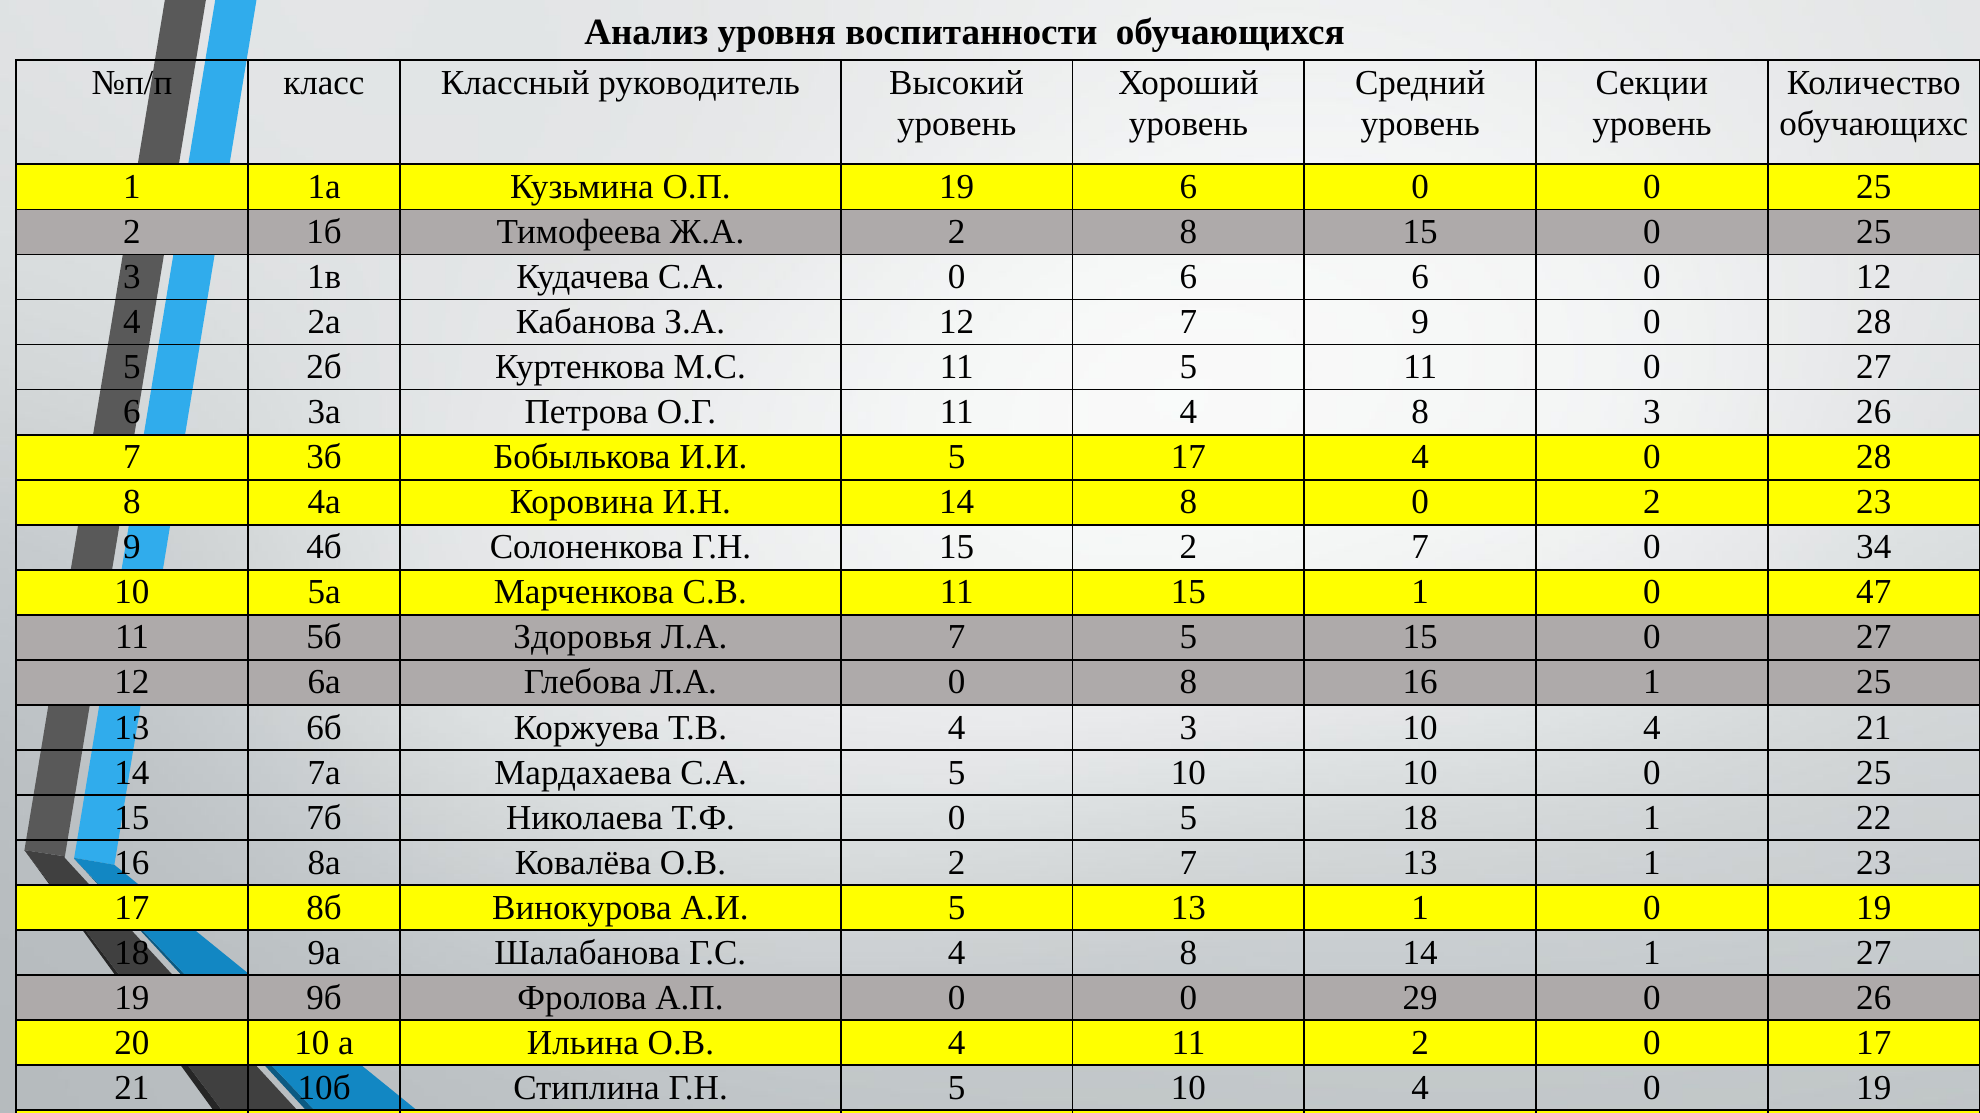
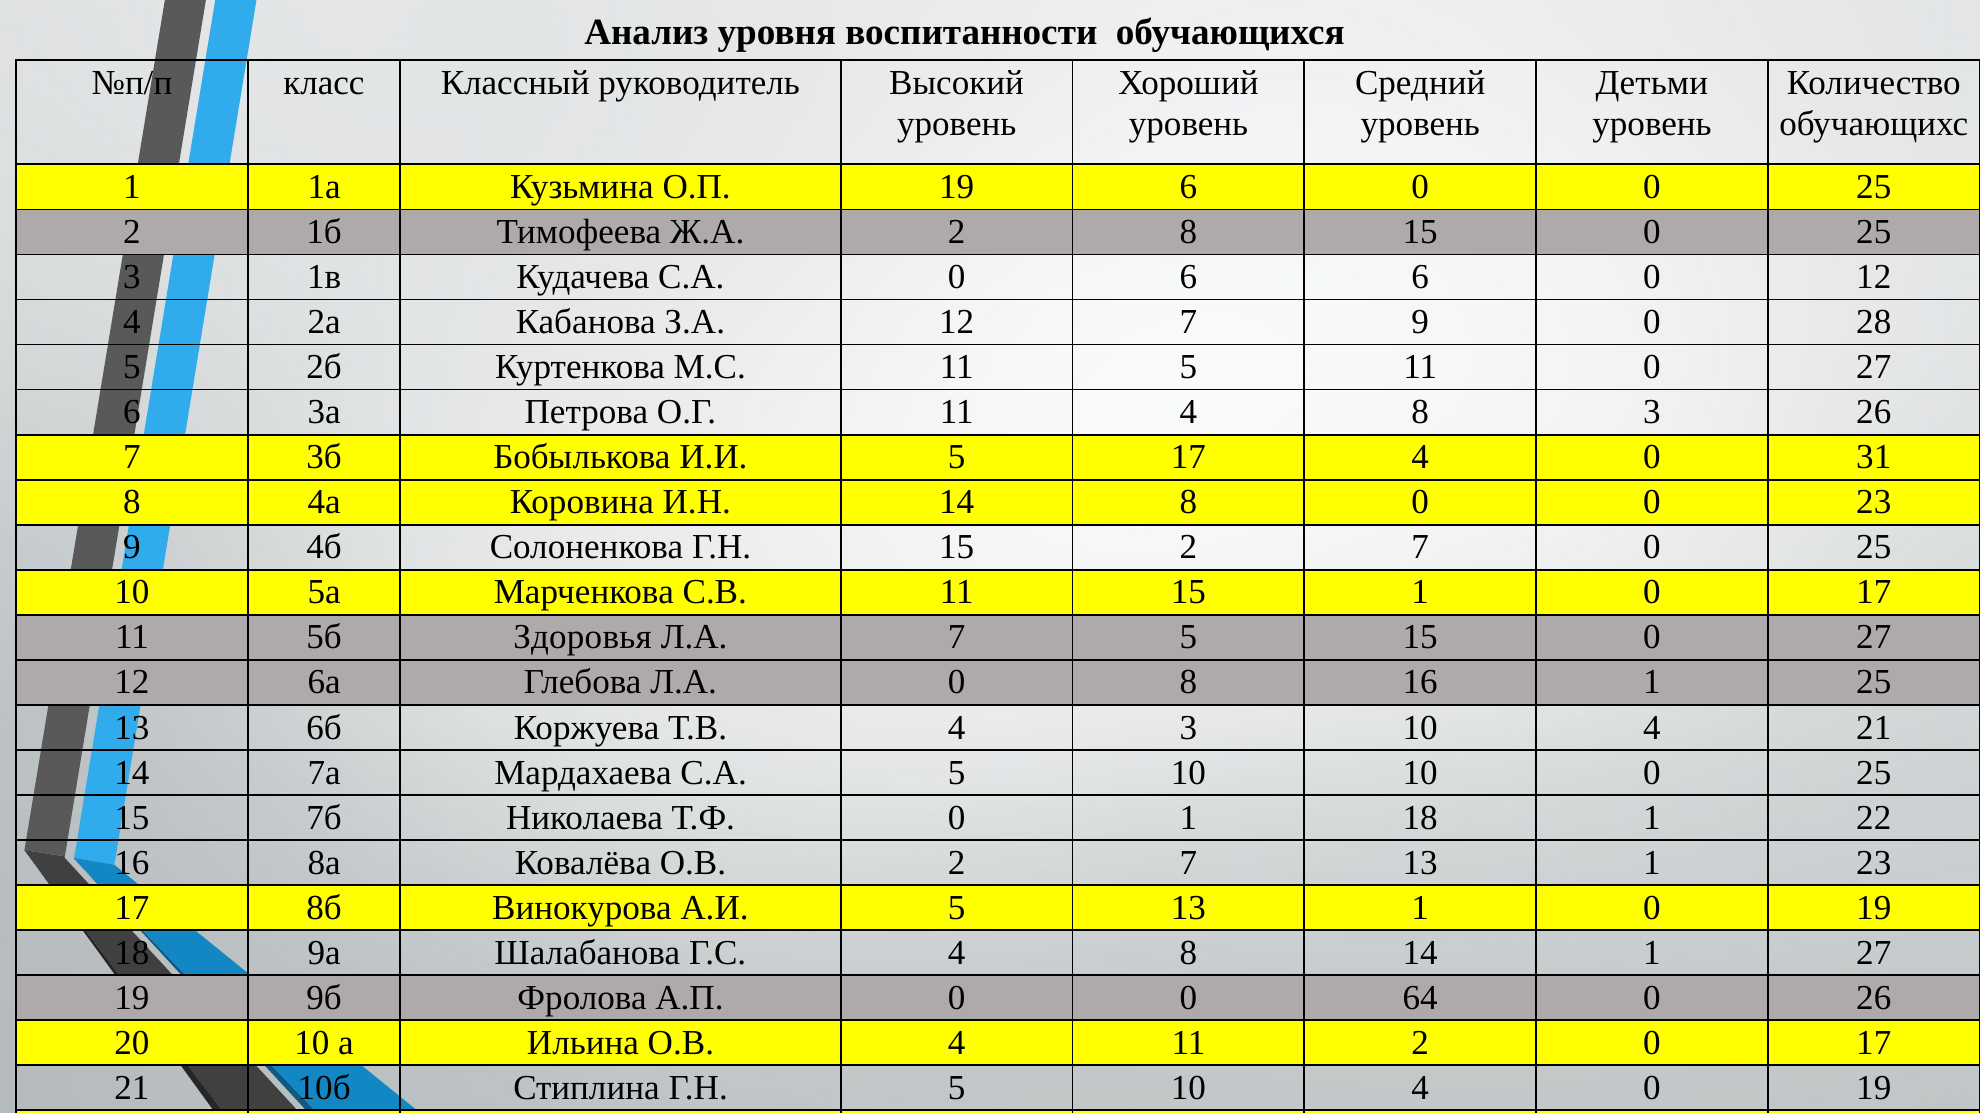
Секции: Секции -> Детьми
4 0 28: 28 -> 31
8 0 2: 2 -> 0
7 0 34: 34 -> 25
1 0 47: 47 -> 17
0 5: 5 -> 1
29: 29 -> 64
